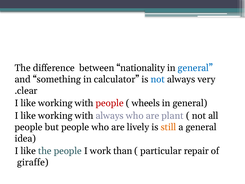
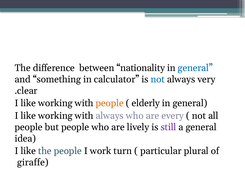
people at (110, 103) colour: red -> orange
wheels: wheels -> elderly
plant: plant -> every
still colour: orange -> purple
than: than -> turn
repair: repair -> plural
